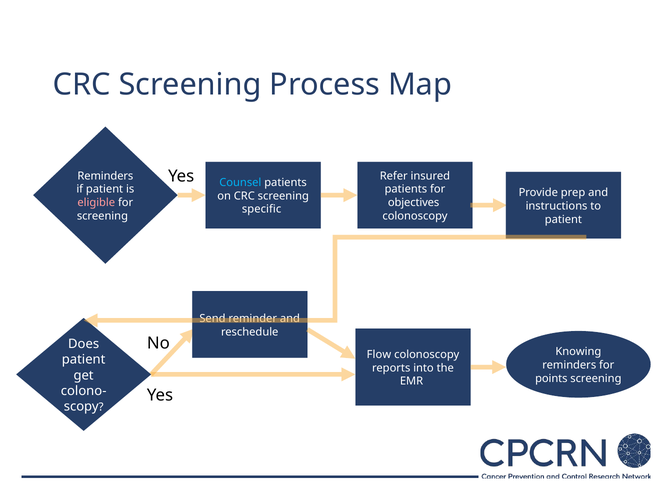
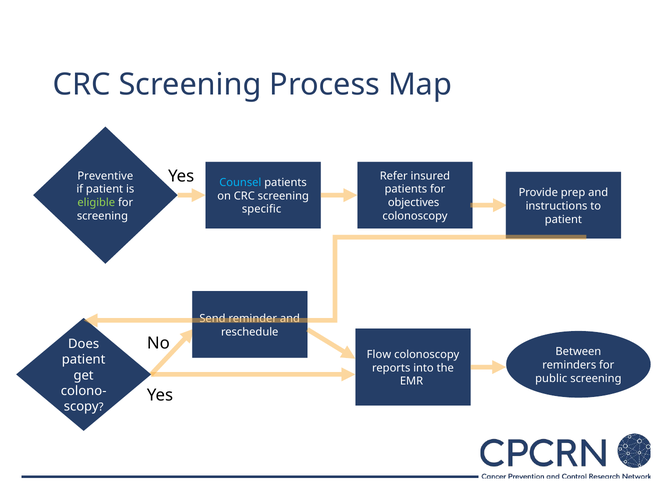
Reminders at (105, 176): Reminders -> Preventive
eligible colour: pink -> light green
Knowing: Knowing -> Between
points: points -> public
